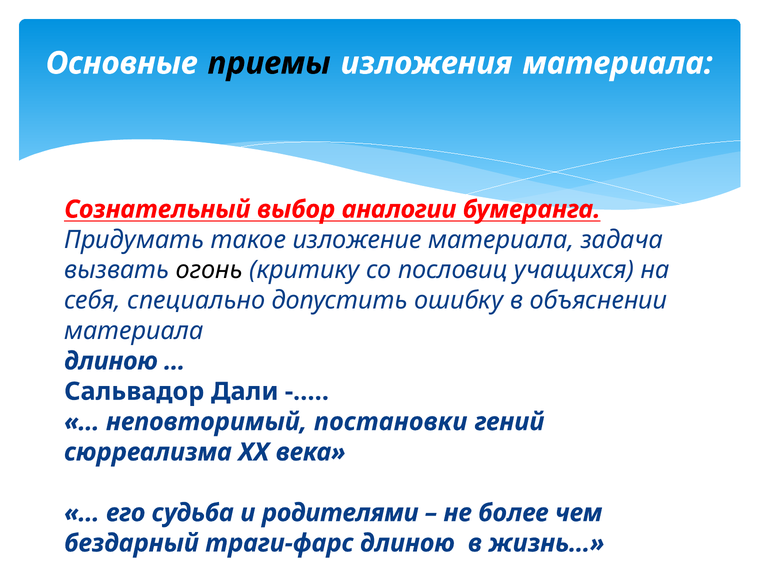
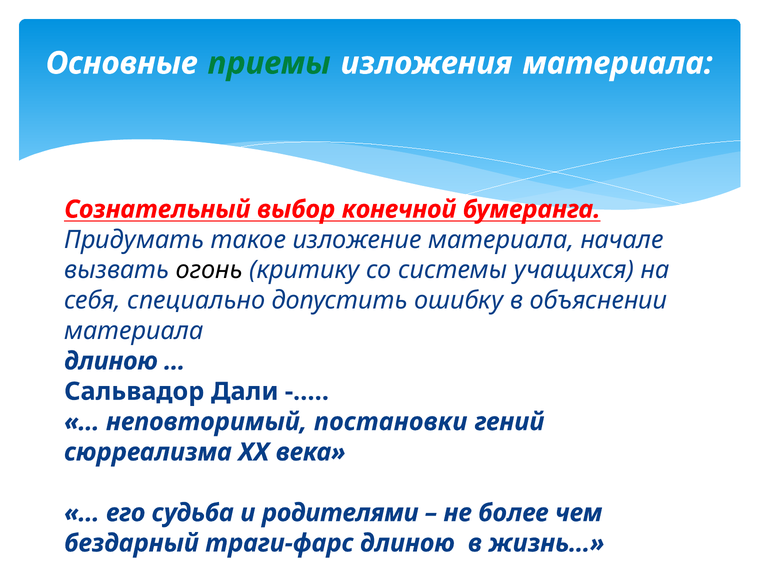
приемы colour: black -> green
аналогии: аналогии -> конечной
задача: задача -> начале
пословиц: пословиц -> системы
